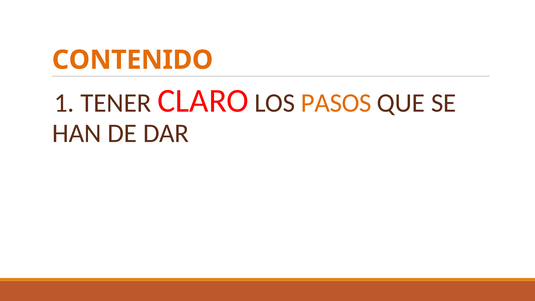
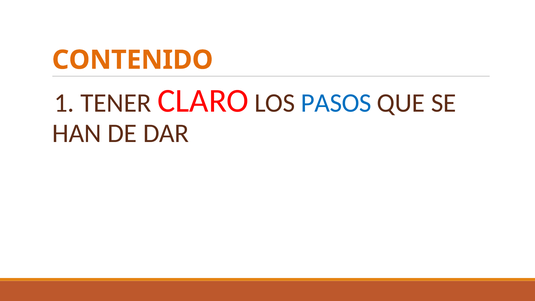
PASOS colour: orange -> blue
